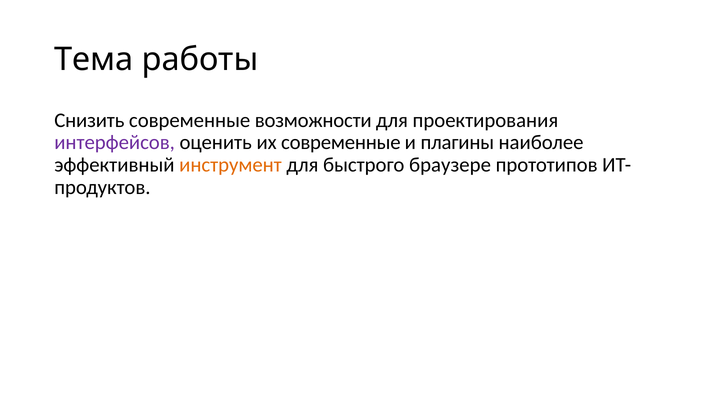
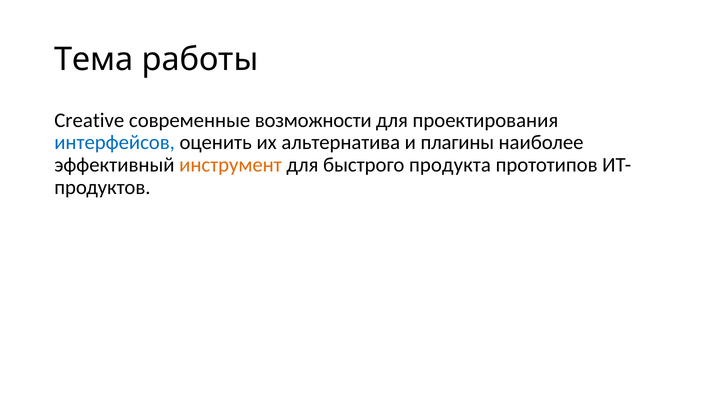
Снизить: Снизить -> Creative
интерфейсов colour: purple -> blue
их современные: современные -> альтернатива
браузере: браузере -> продукта
